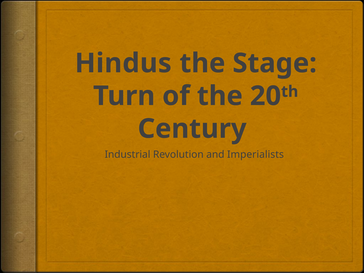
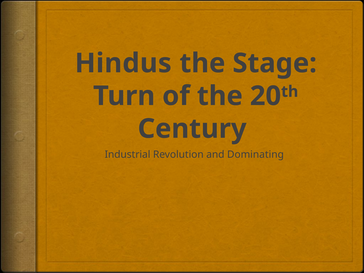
Imperialists: Imperialists -> Dominating
